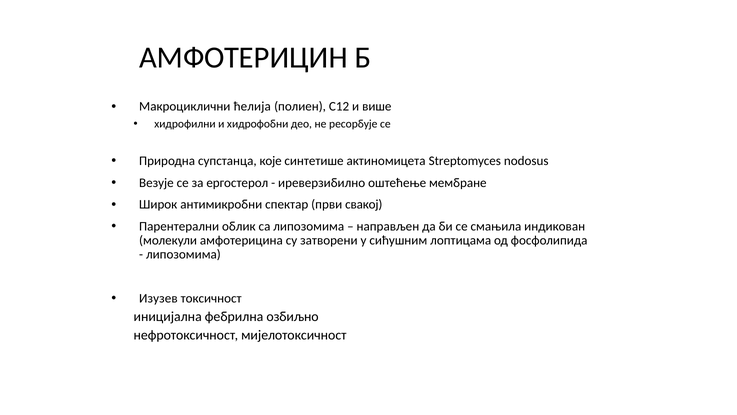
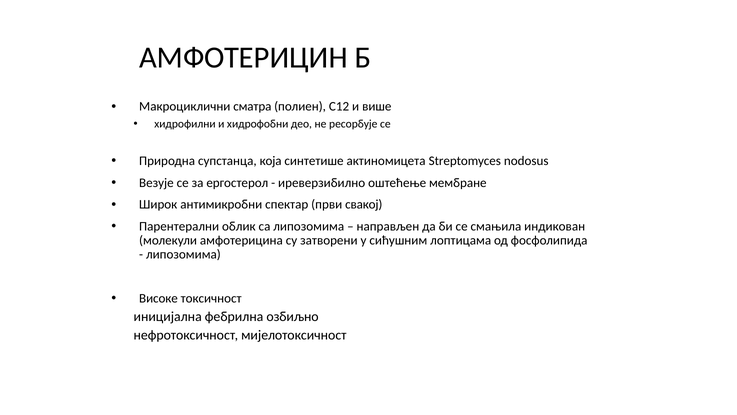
ћелија: ћелија -> сматра
које: које -> која
Изузев: Изузев -> Високе
